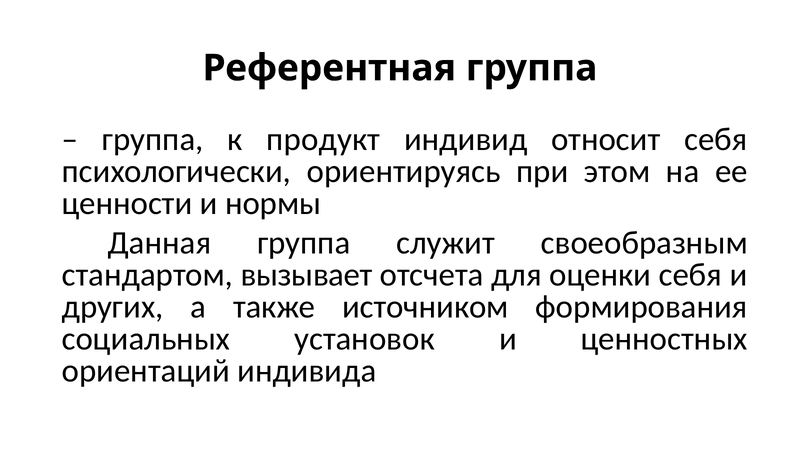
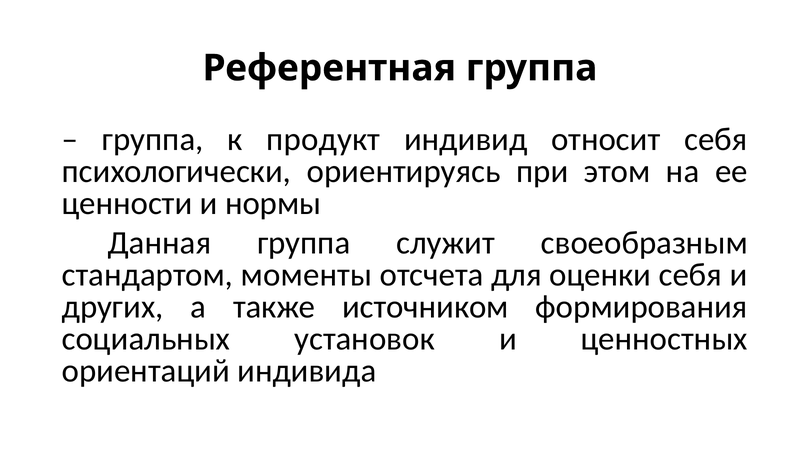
вызывает: вызывает -> моменты
